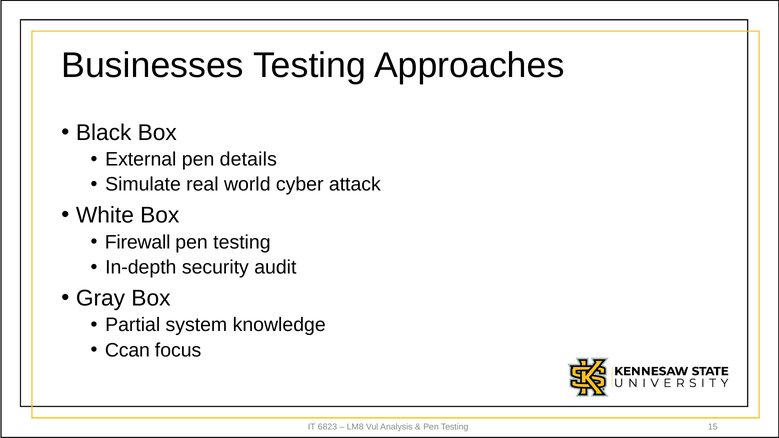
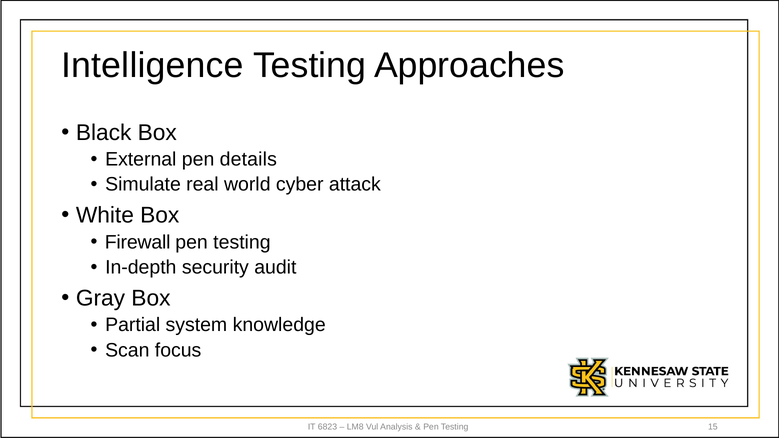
Businesses: Businesses -> Intelligence
Ccan: Ccan -> Scan
